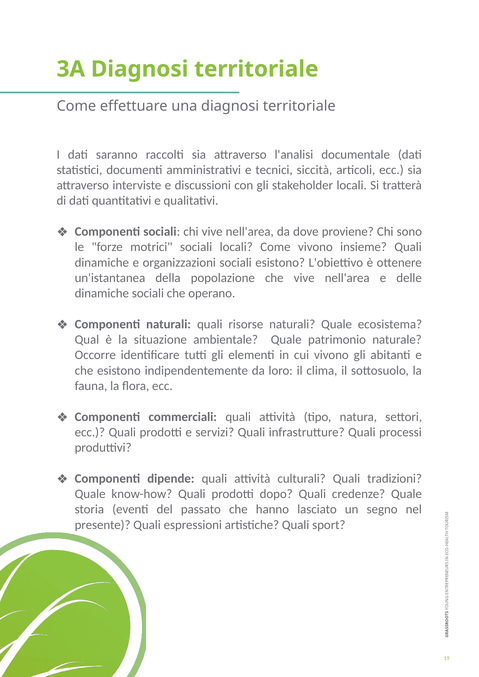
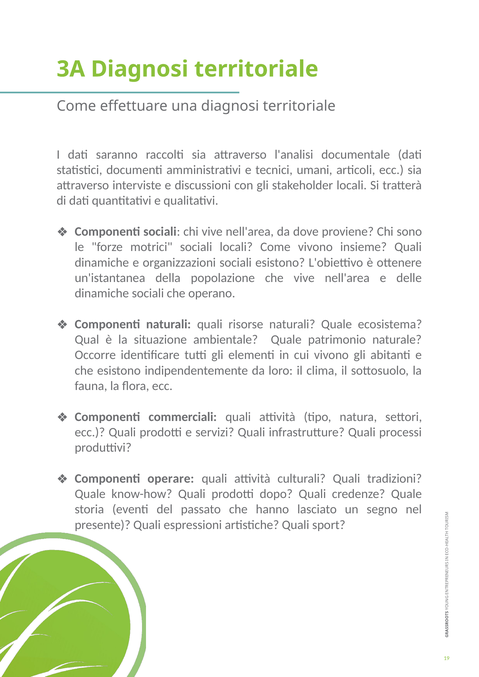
siccità: siccità -> umani
dipende: dipende -> operare
